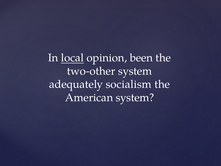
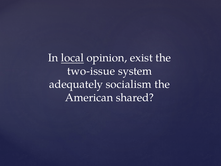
been: been -> exist
two-other: two-other -> two-issue
American system: system -> shared
